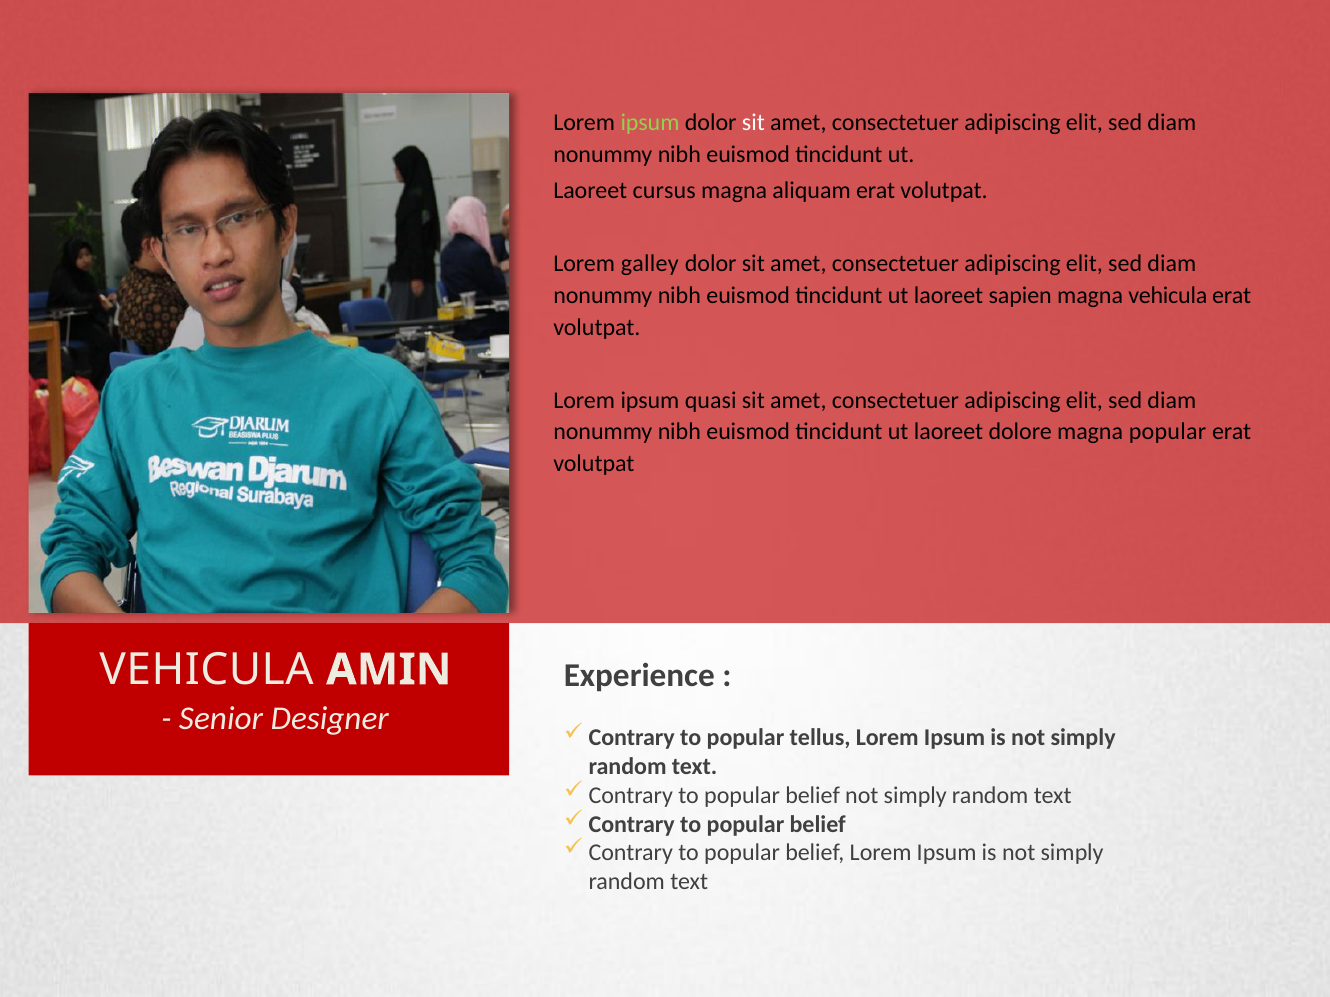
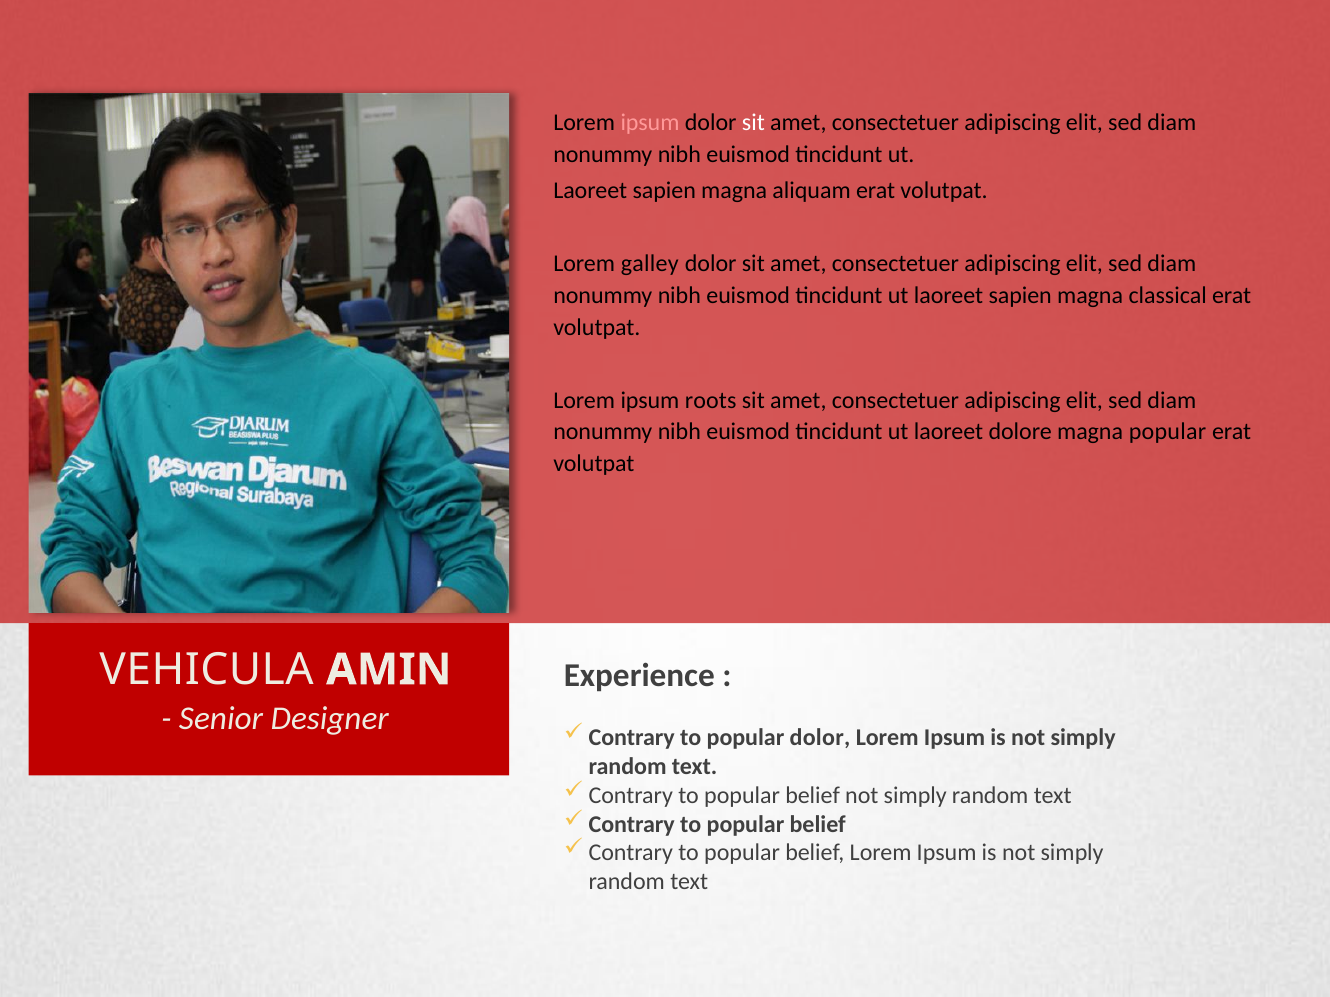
ipsum at (650, 122) colour: light green -> pink
cursus at (664, 191): cursus -> sapien
magna vehicula: vehicula -> classical
quasi: quasi -> roots
popular tellus: tellus -> dolor
